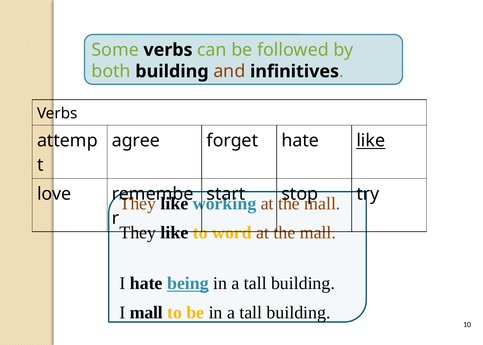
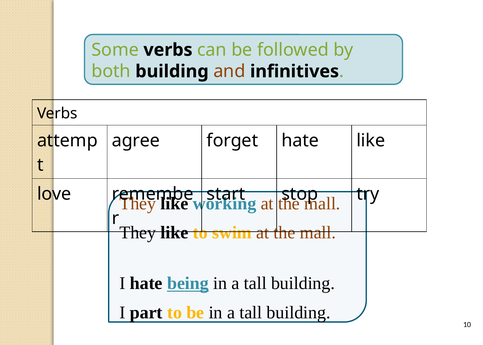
like at (371, 141) underline: present -> none
word: word -> swim
I mall: mall -> part
